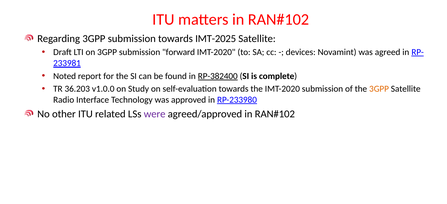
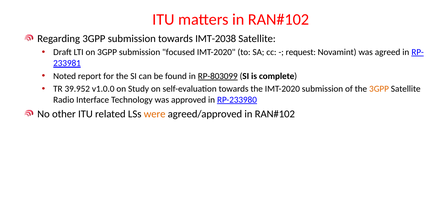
IMT-2025: IMT-2025 -> IMT-2038
forward: forward -> focused
devices: devices -> request
RP-382400: RP-382400 -> RP-803099
36.203: 36.203 -> 39.952
were colour: purple -> orange
